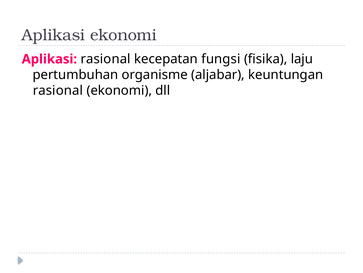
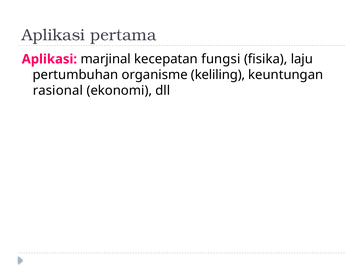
Aplikasi ekonomi: ekonomi -> pertama
Aplikasi rasional: rasional -> marjinal
aljabar: aljabar -> keliling
